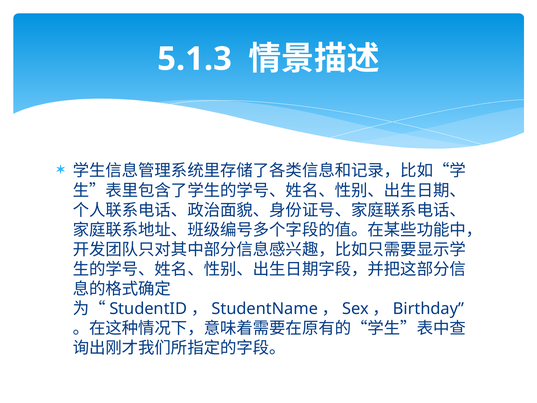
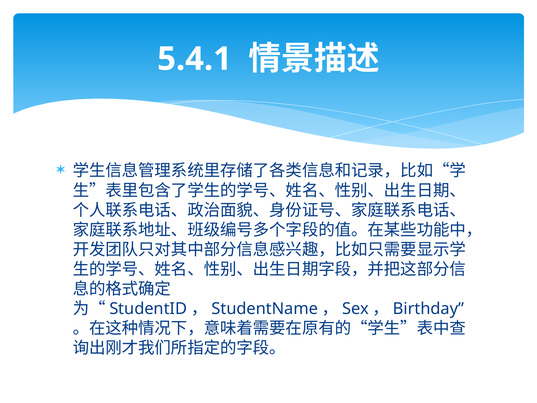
5.1.3: 5.1.3 -> 5.4.1
